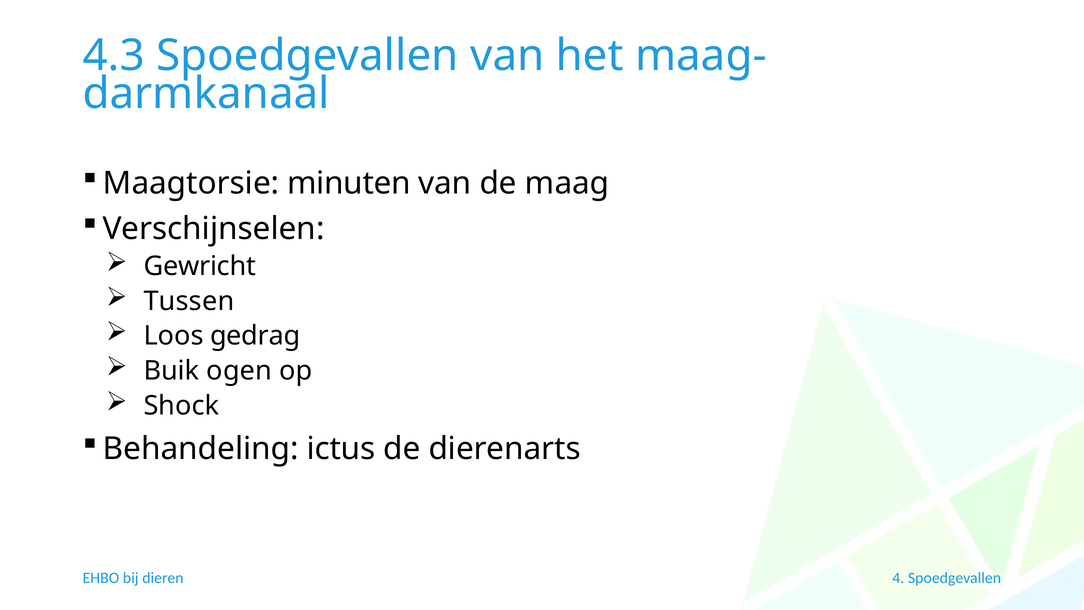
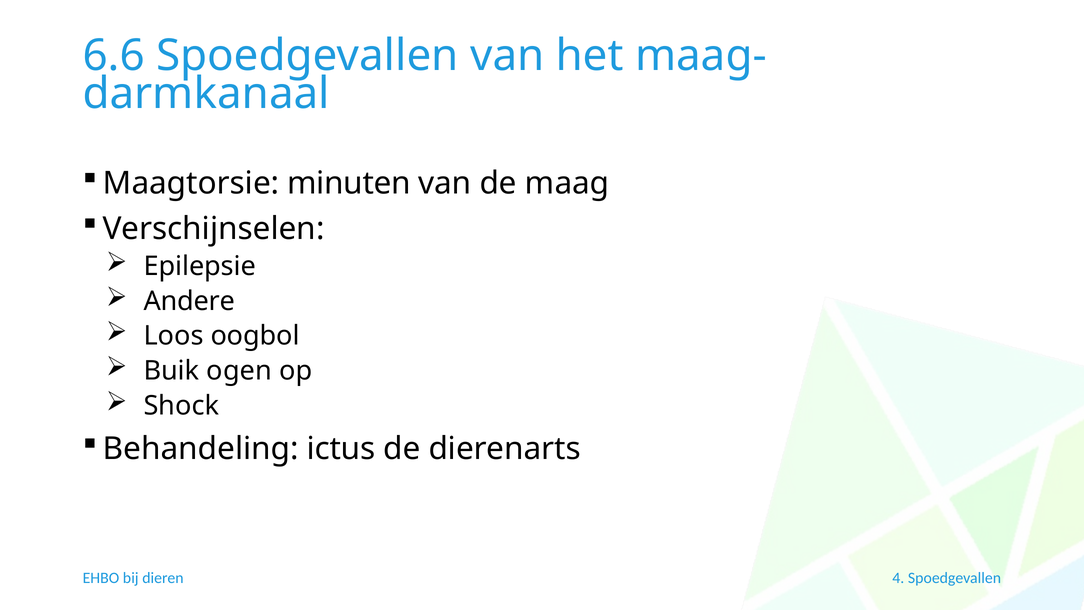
4.3: 4.3 -> 6.6
Gewricht: Gewricht -> Epilepsie
Tussen: Tussen -> Andere
gedrag: gedrag -> oogbol
